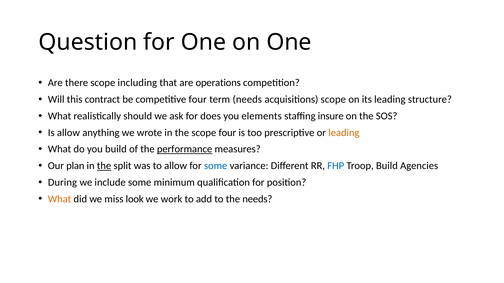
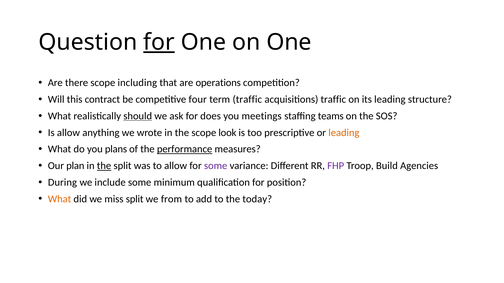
for at (159, 42) underline: none -> present
term needs: needs -> traffic
acquisitions scope: scope -> traffic
should underline: none -> present
elements: elements -> meetings
insure: insure -> teams
scope four: four -> look
you build: build -> plans
some at (216, 166) colour: blue -> purple
FHP colour: blue -> purple
miss look: look -> split
work: work -> from
the needs: needs -> today
